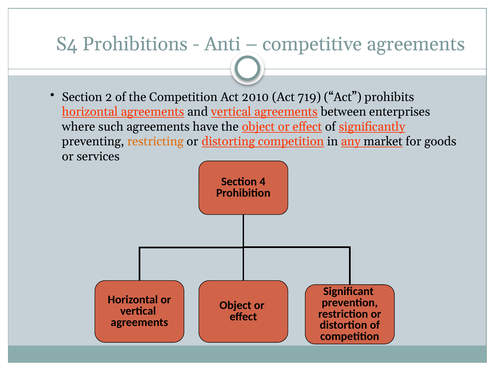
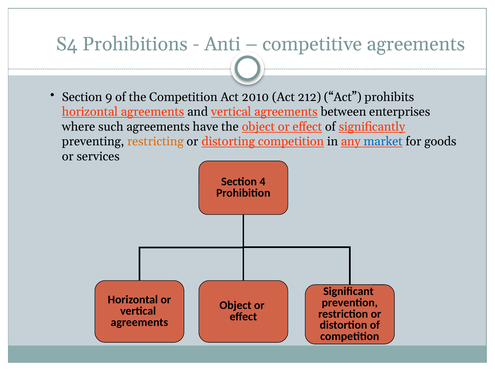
2: 2 -> 9
719: 719 -> 212
market colour: black -> blue
